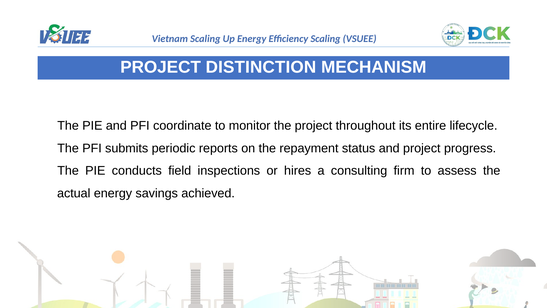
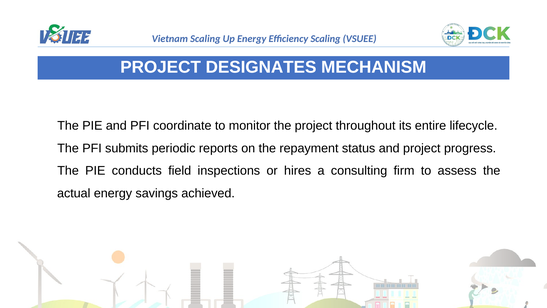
DISTINCTION: DISTINCTION -> DESIGNATES
